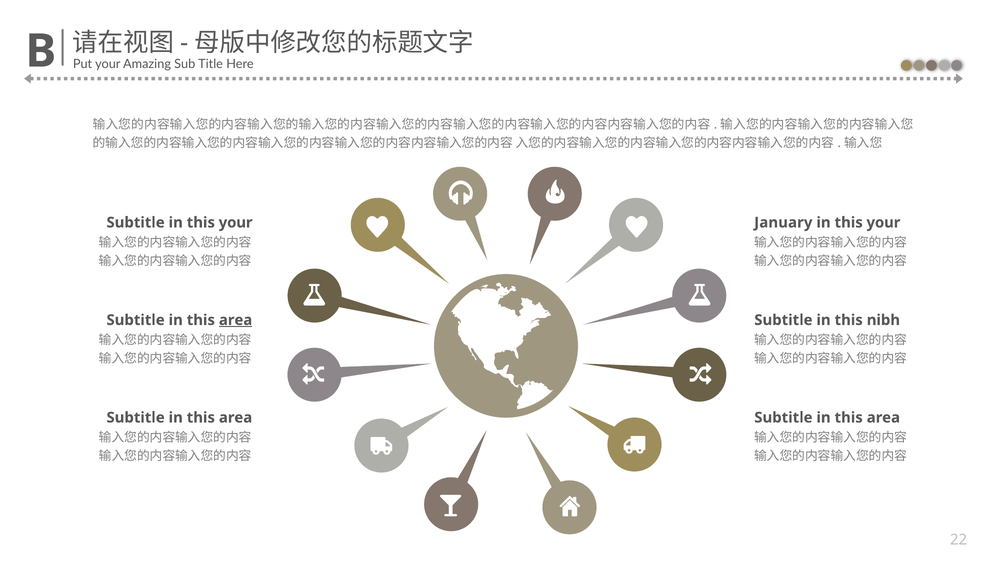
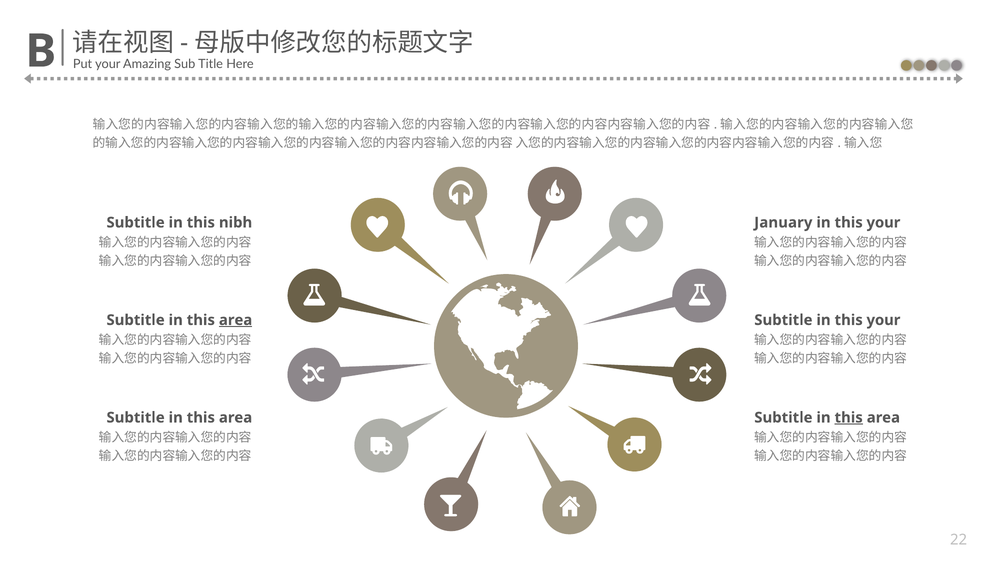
Subtitle in this your: your -> nibh
Subtitle in this nibh: nibh -> your
this at (849, 418) underline: none -> present
